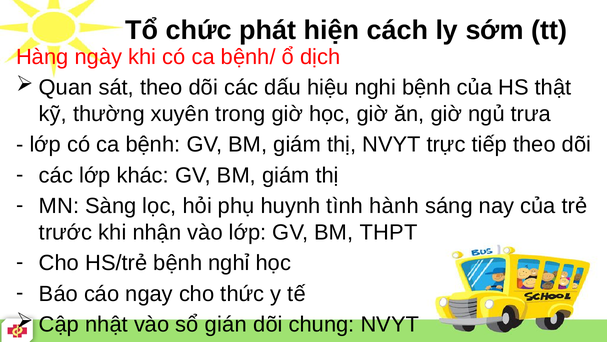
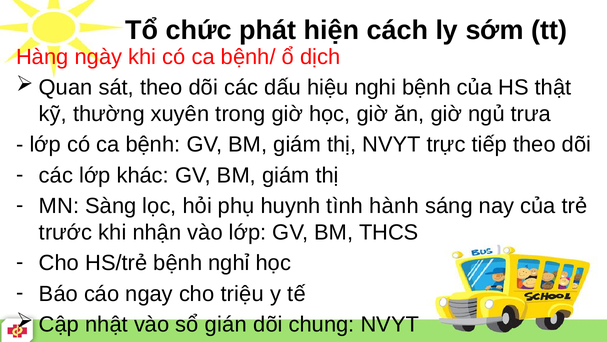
THPT: THPT -> THCS
thức: thức -> triệu
